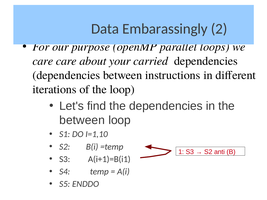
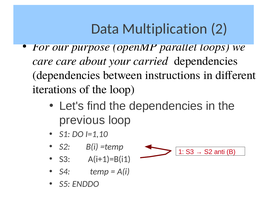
Embarassingly: Embarassingly -> Multiplication
between at (82, 120): between -> previous
